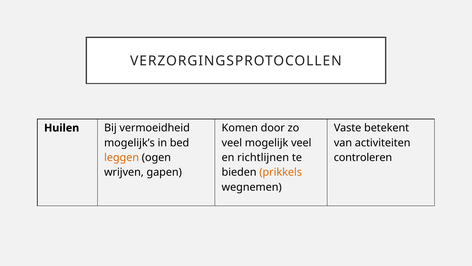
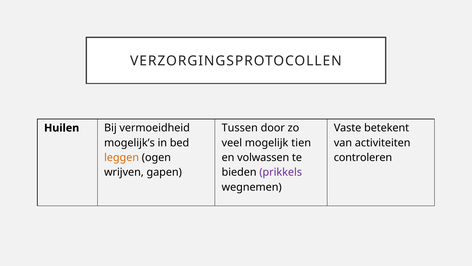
Komen: Komen -> Tussen
mogelijk veel: veel -> tien
richtlijnen: richtlijnen -> volwassen
prikkels colour: orange -> purple
